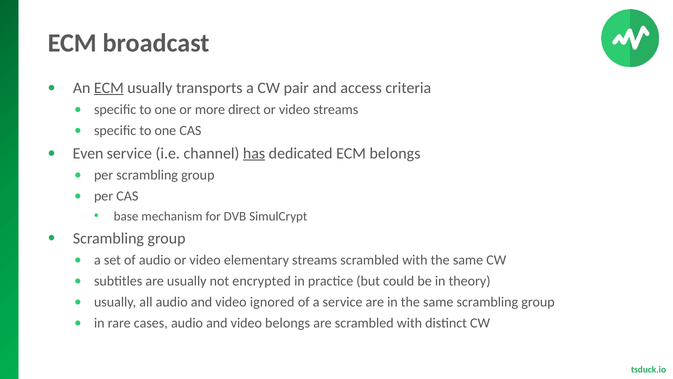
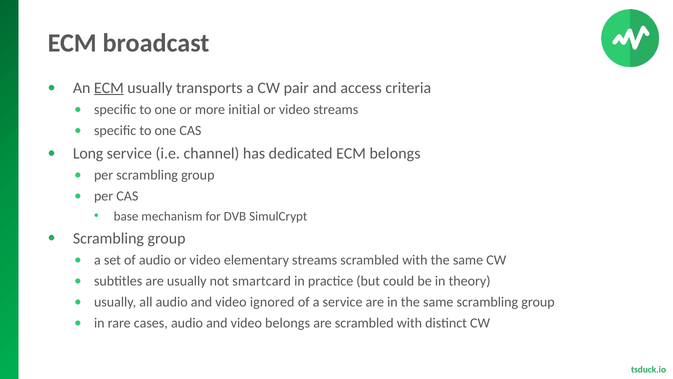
direct: direct -> initial
Even: Even -> Long
has underline: present -> none
encrypted: encrypted -> smartcard
